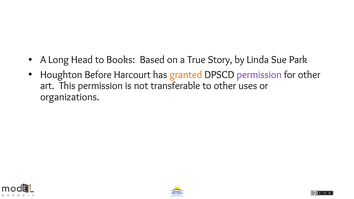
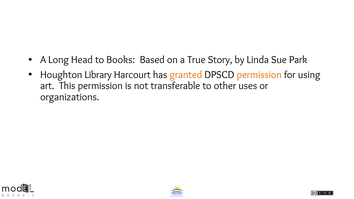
Before: Before -> Library
permission at (259, 75) colour: purple -> orange
for other: other -> using
